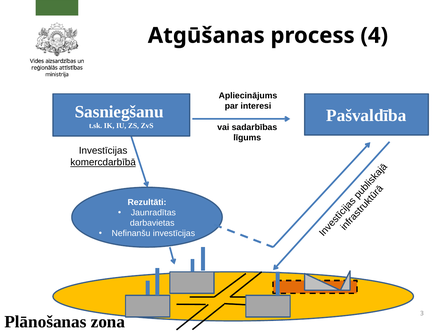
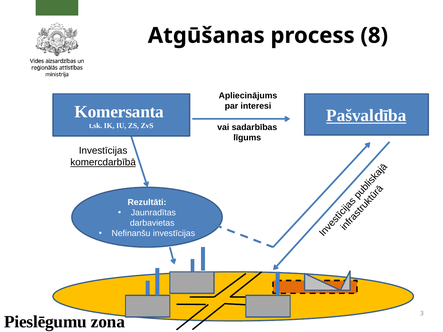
4: 4 -> 8
Sasniegšanu: Sasniegšanu -> Komersanta
Pašvaldība underline: none -> present
Plānošanas: Plānošanas -> Pieslēgumu
